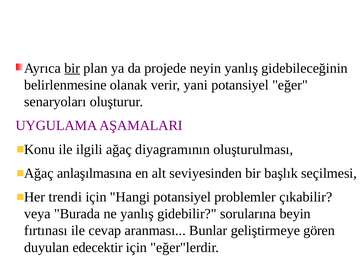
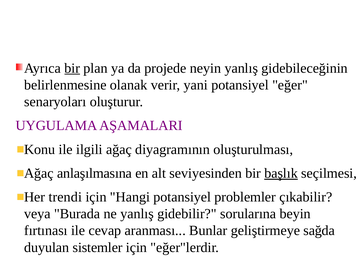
başlık underline: none -> present
gören: gören -> sağda
edecektir: edecektir -> sistemler
